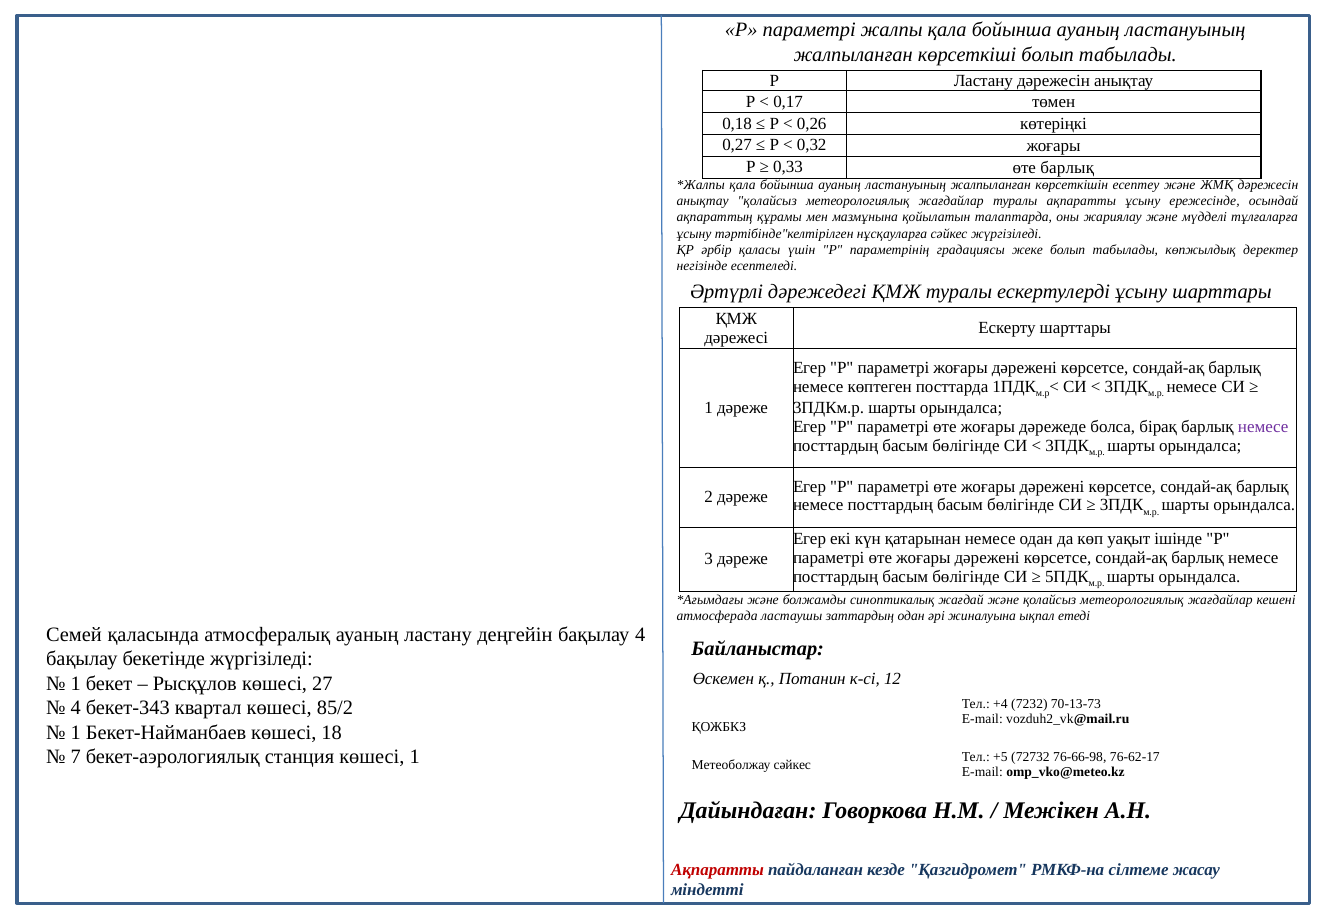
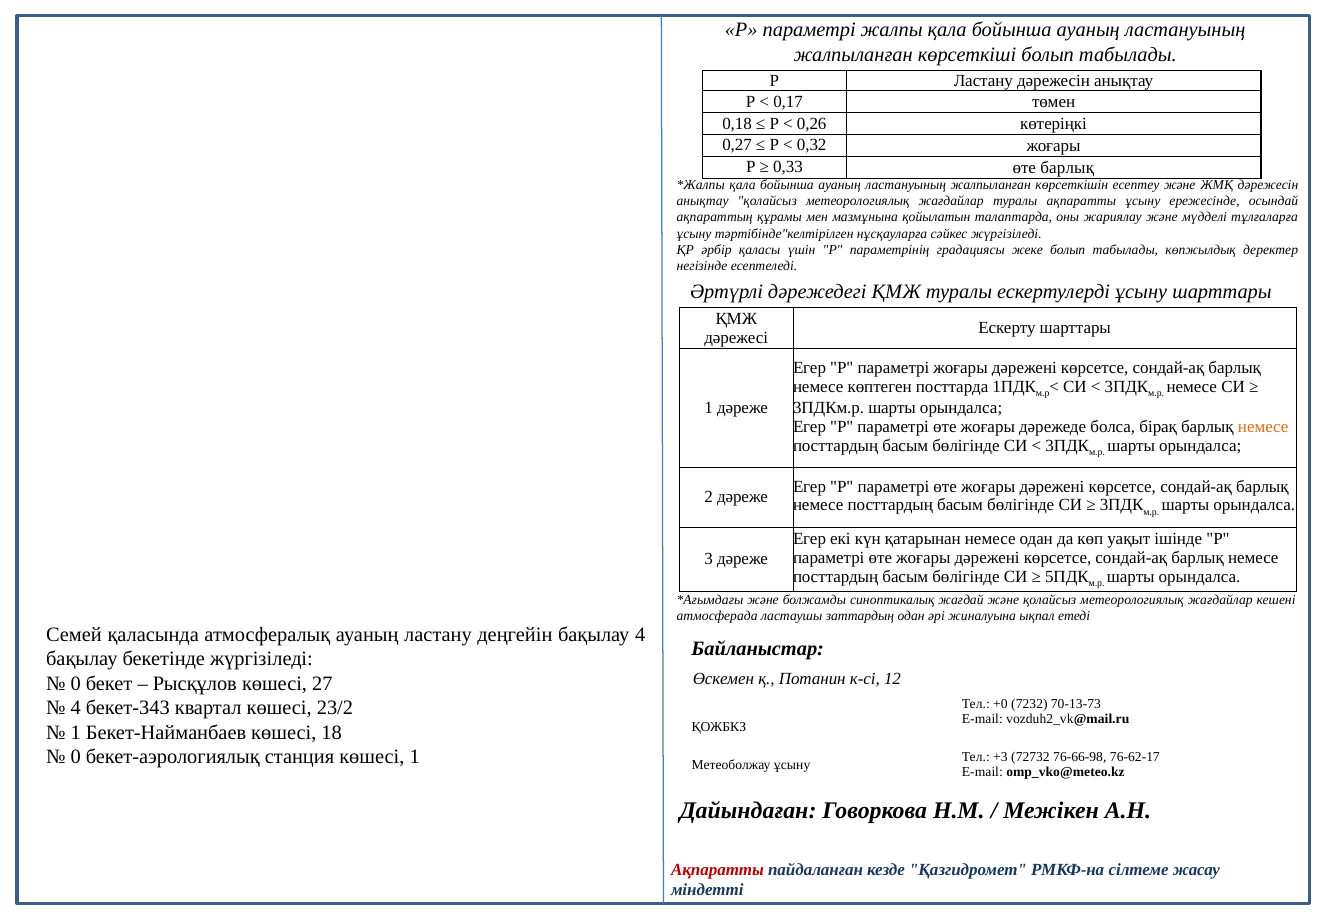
немесе at (1263, 427) colour: purple -> orange
1 at (76, 683): 1 -> 0
+4: +4 -> +0
85/2: 85/2 -> 23/2
7 at (76, 757): 7 -> 0
+5: +5 -> +3
Метеоболжау сәйкес: сәйкес -> ұсыну
